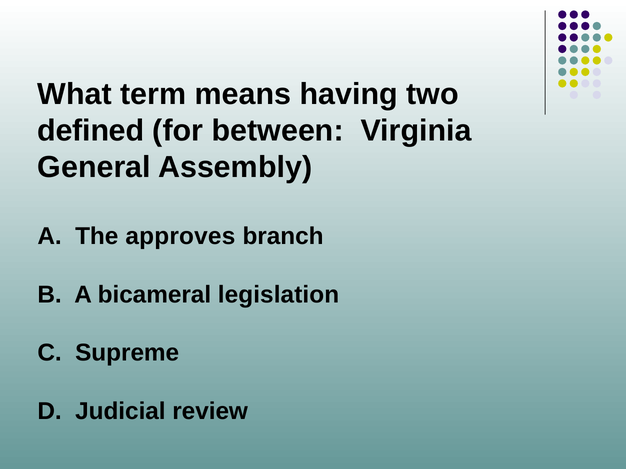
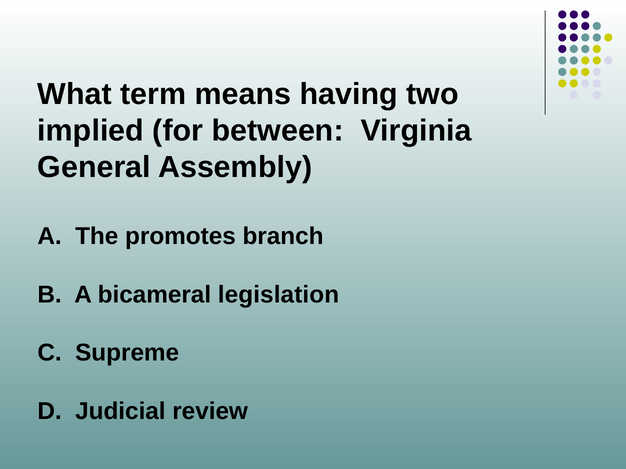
defined: defined -> implied
approves: approves -> promotes
